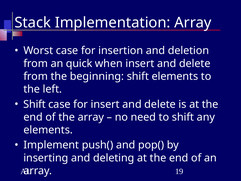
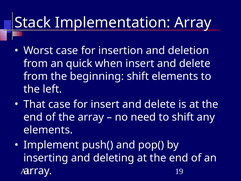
Shift at (35, 104): Shift -> That
